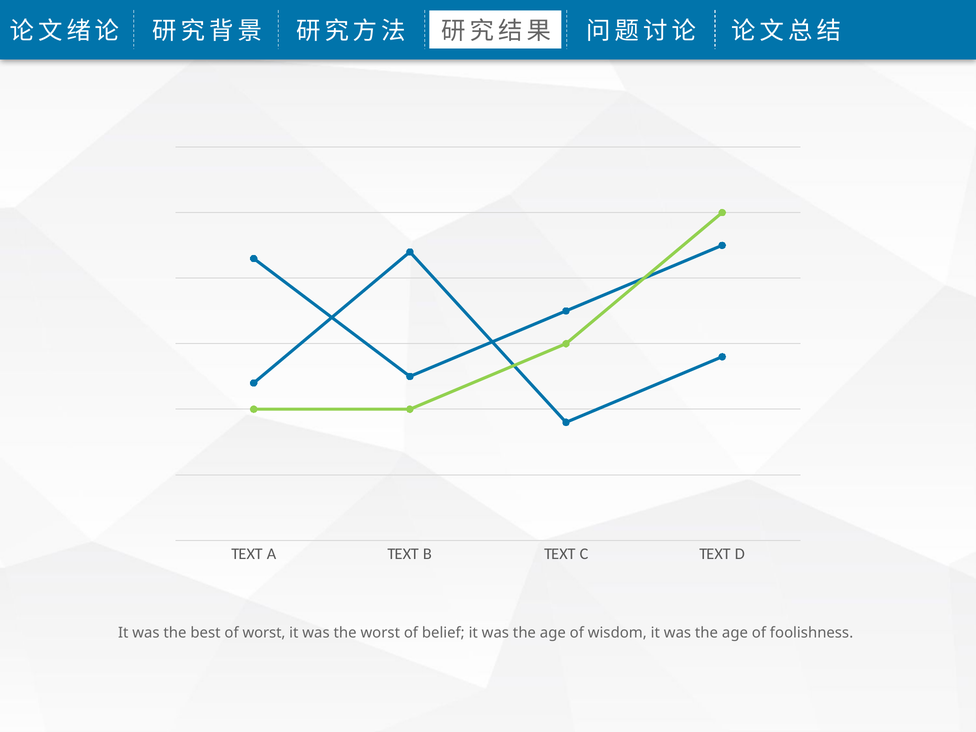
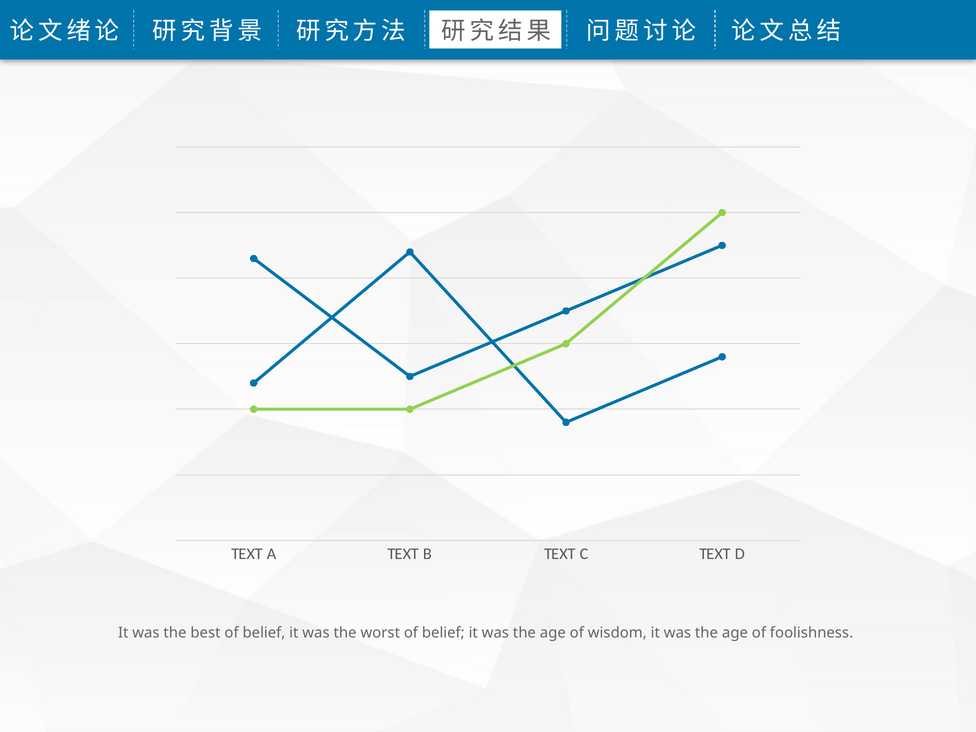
best of worst: worst -> belief
